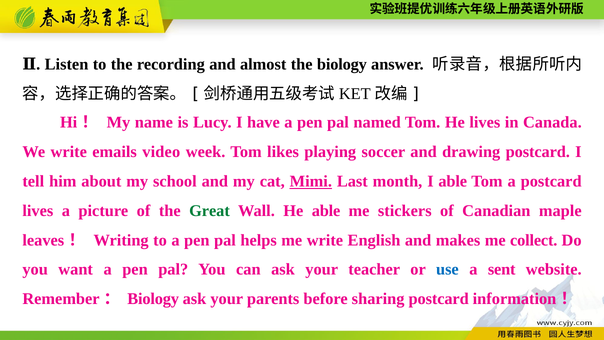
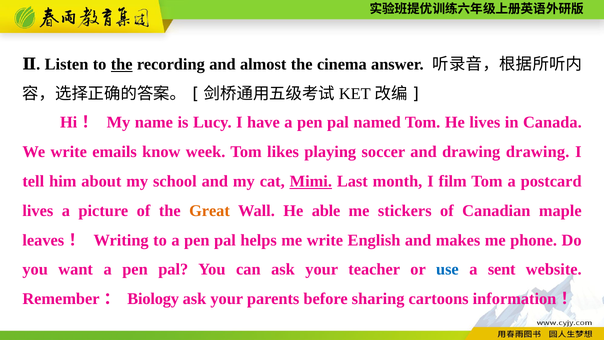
the at (122, 64) underline: none -> present
the biology: biology -> cinema
video: video -> know
drawing postcard: postcard -> drawing
I able: able -> film
Great colour: green -> orange
collect: collect -> phone
sharing postcard: postcard -> cartoons
